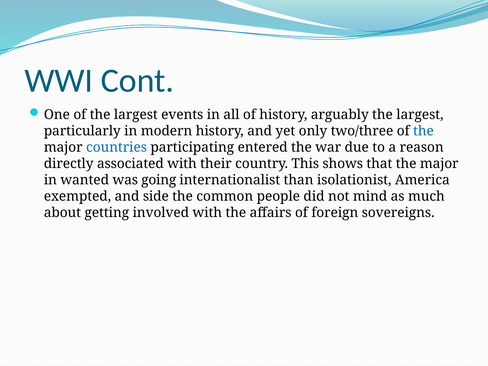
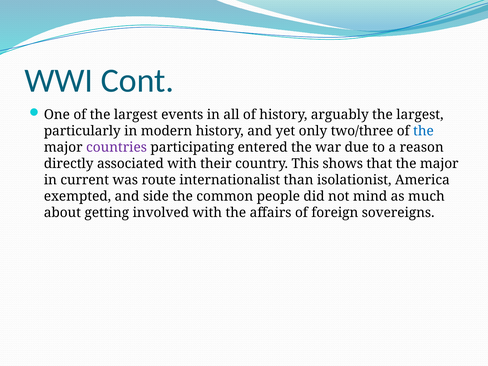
countries colour: blue -> purple
wanted: wanted -> current
going: going -> route
